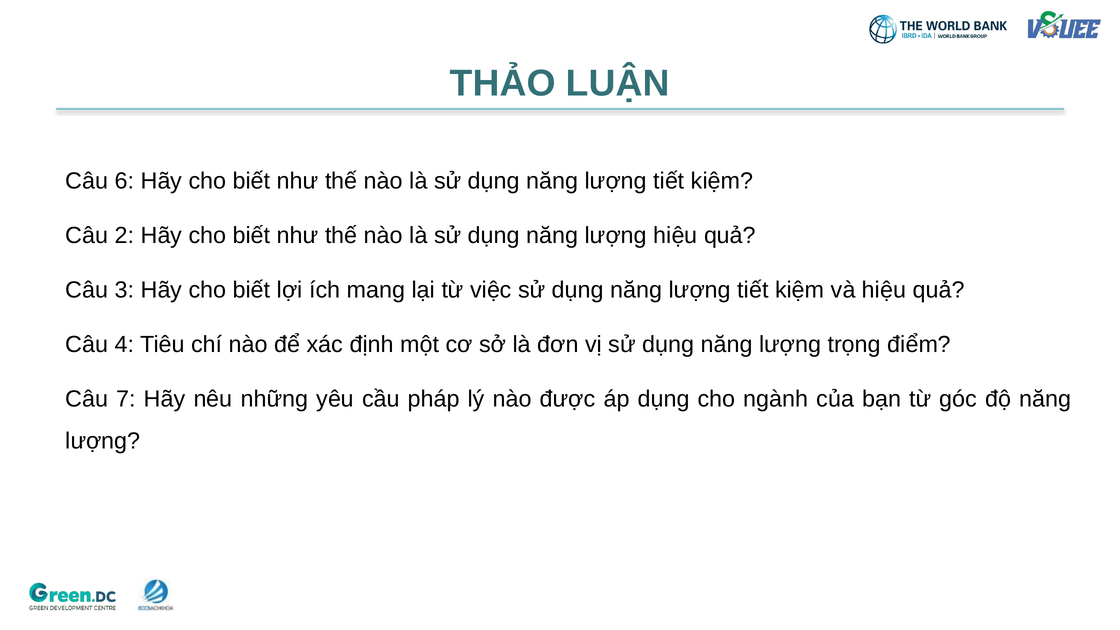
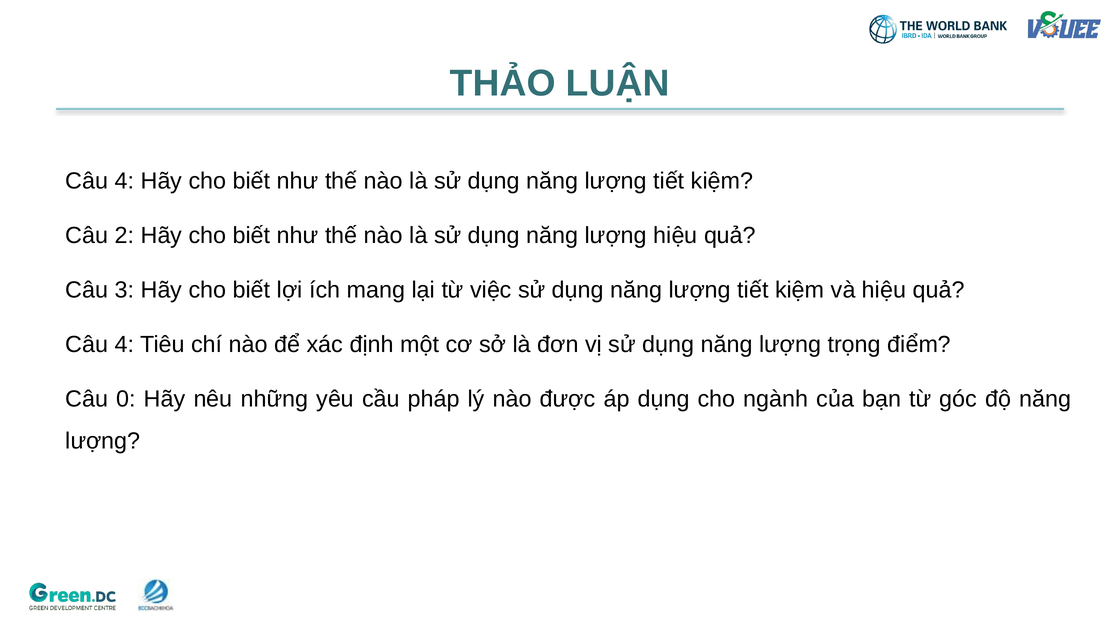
6 at (124, 181): 6 -> 4
7: 7 -> 0
